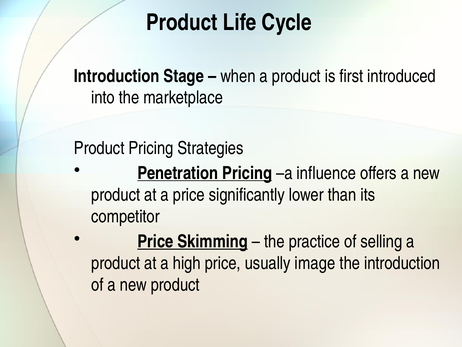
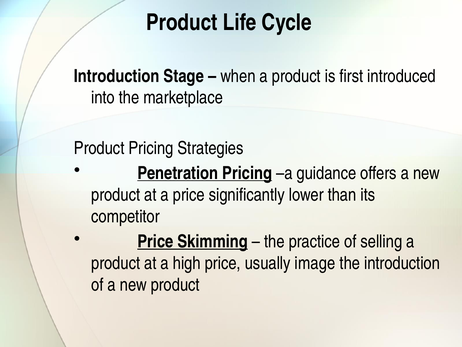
influence: influence -> guidance
